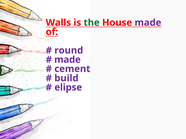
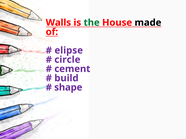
made at (148, 23) colour: purple -> black
round: round -> elipse
made at (67, 60): made -> circle
elipse: elipse -> shape
